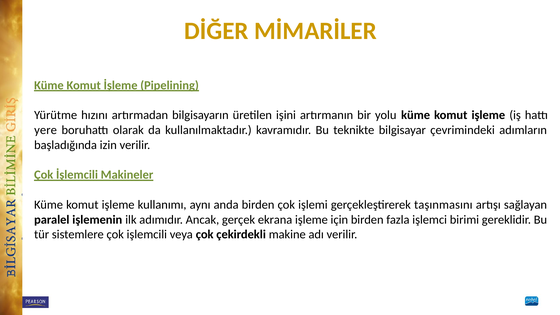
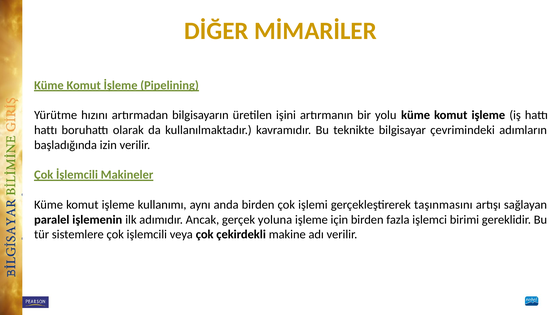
yere at (46, 130): yere -> hattı
ekrana: ekrana -> yoluna
